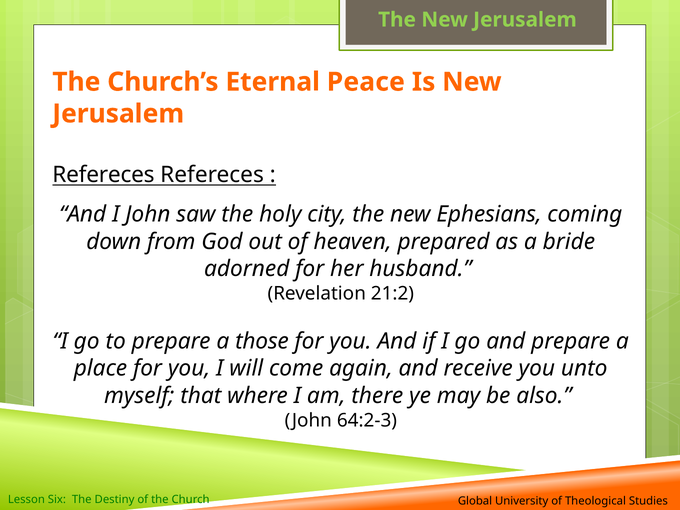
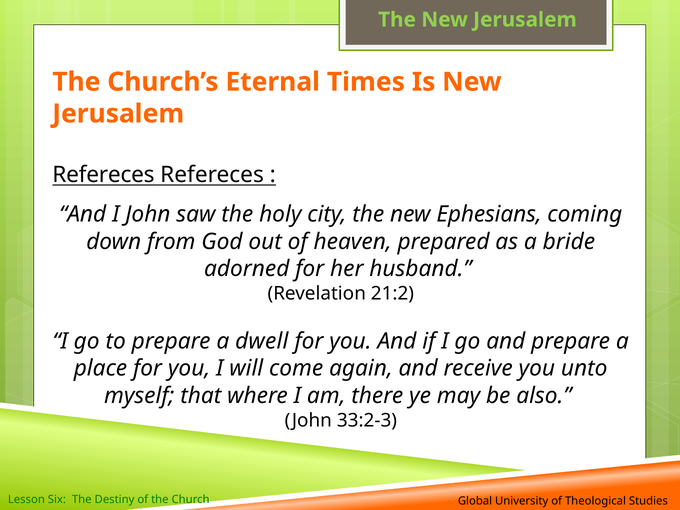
Peace: Peace -> Times
those: those -> dwell
64:2-3: 64:2-3 -> 33:2-3
